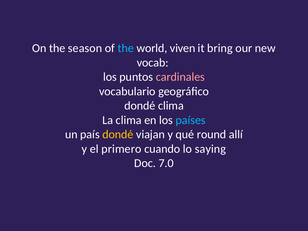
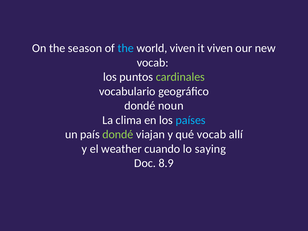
it bring: bring -> viven
cardinales colour: pink -> light green
dondé clima: clima -> noun
dondé at (118, 135) colour: yellow -> light green
qué round: round -> vocab
primero: primero -> weather
7.0: 7.0 -> 8.9
